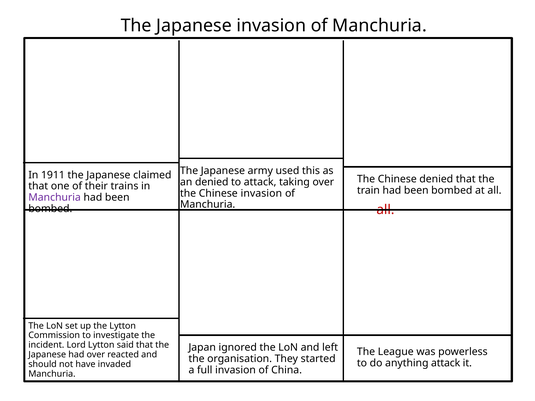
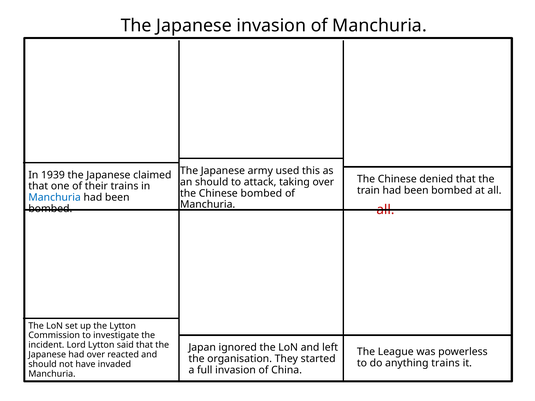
1911: 1911 -> 1939
an denied: denied -> should
Chinese invasion: invasion -> bombed
Manchuria at (55, 198) colour: purple -> blue
anything attack: attack -> trains
